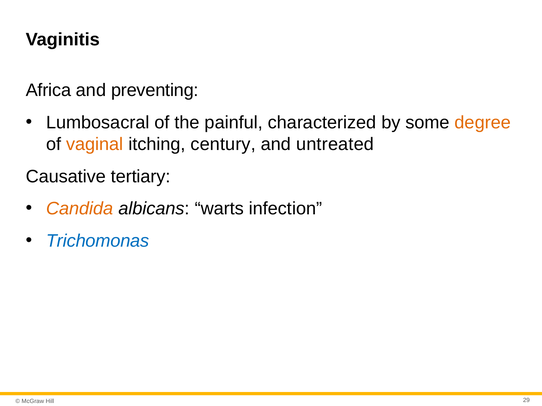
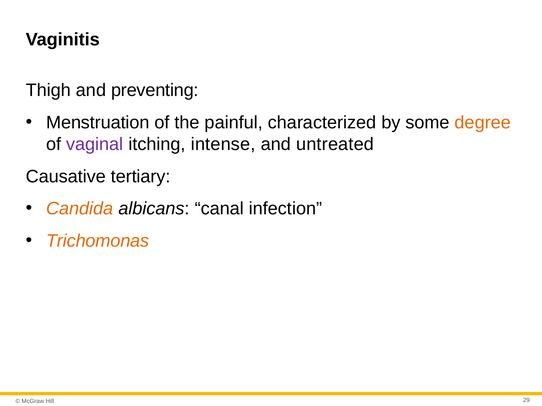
Africa: Africa -> Thigh
Lumbosacral: Lumbosacral -> Menstruation
vaginal colour: orange -> purple
century: century -> intense
warts: warts -> canal
Trichomonas colour: blue -> orange
